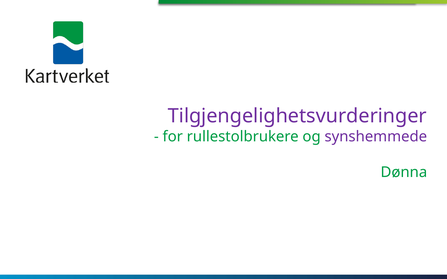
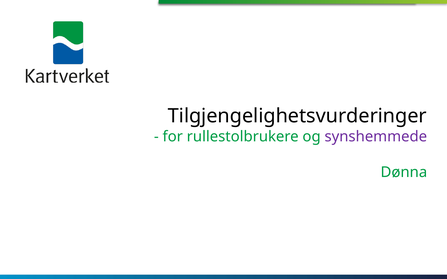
Tilgjengelighetsvurderinger colour: purple -> black
